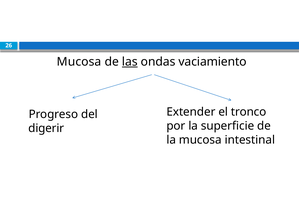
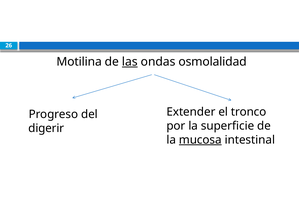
Mucosa at (79, 62): Mucosa -> Motilina
vaciamiento: vaciamiento -> osmolalidad
mucosa at (200, 140) underline: none -> present
